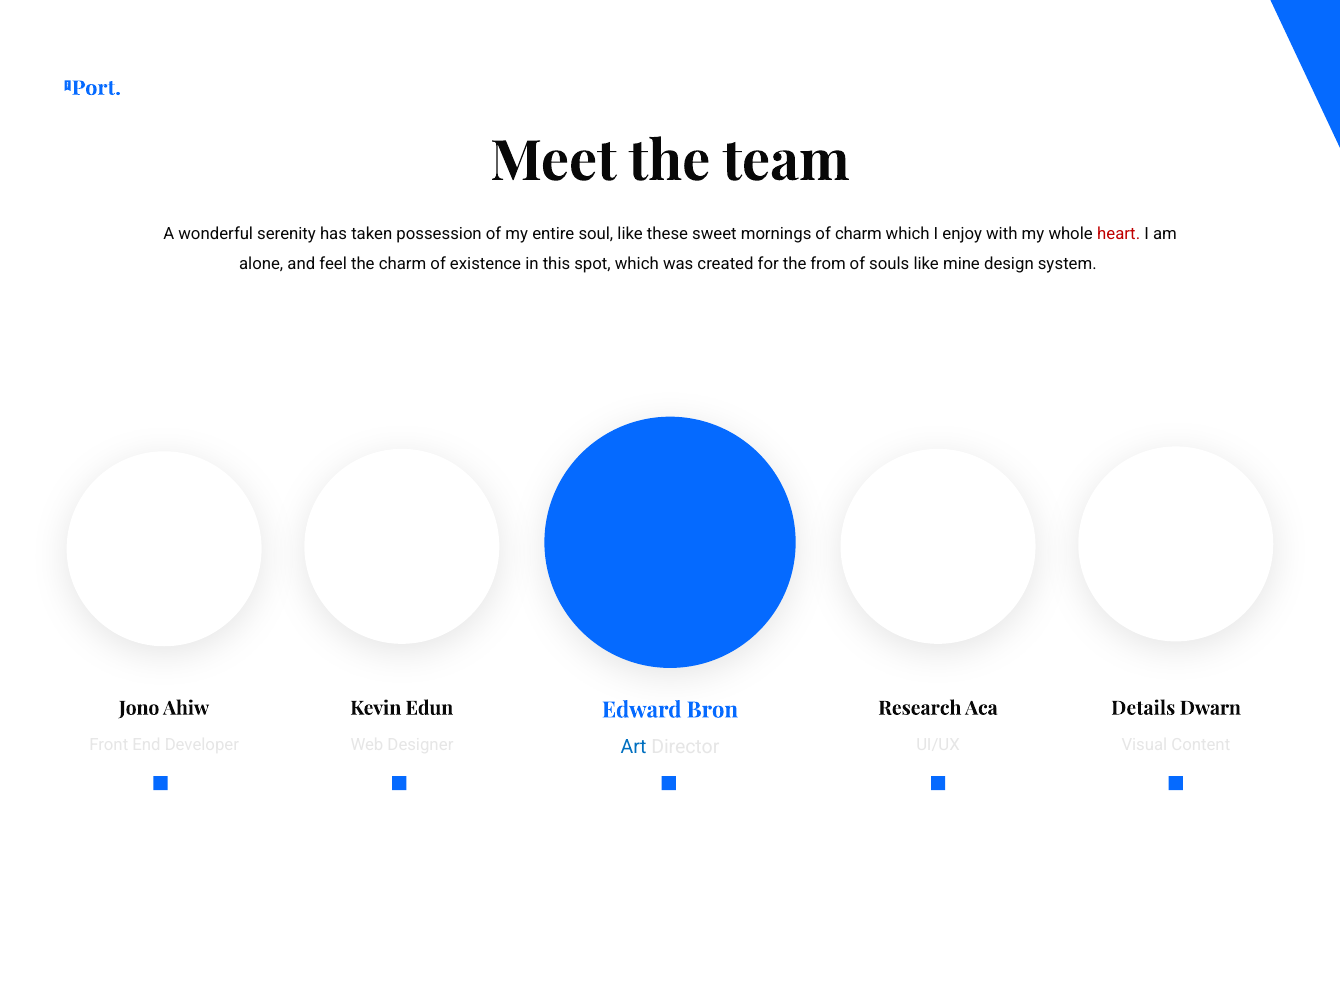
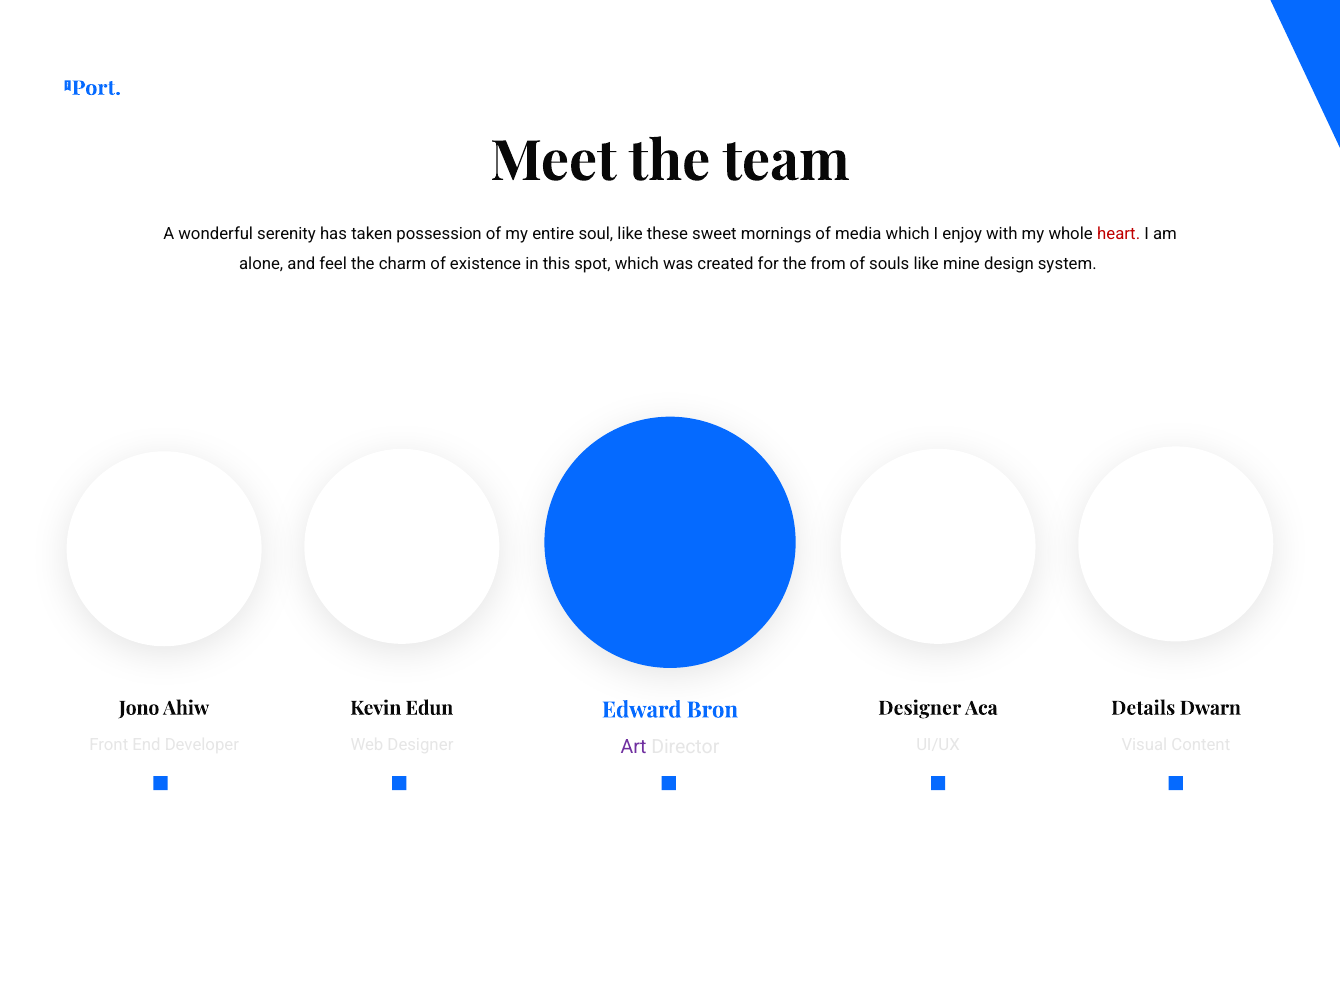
of charm: charm -> media
Research at (920, 708): Research -> Designer
Art colour: blue -> purple
